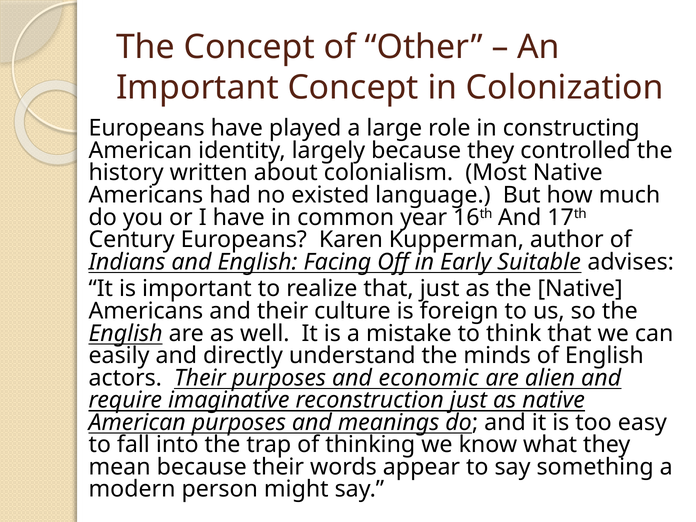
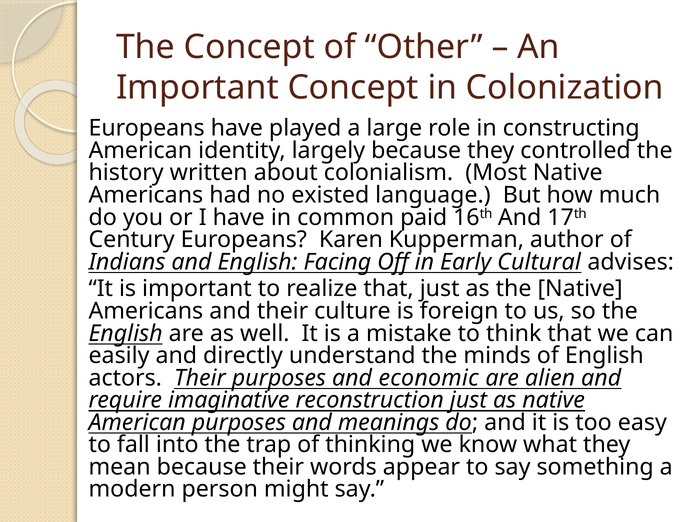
year: year -> paid
Suitable: Suitable -> Cultural
